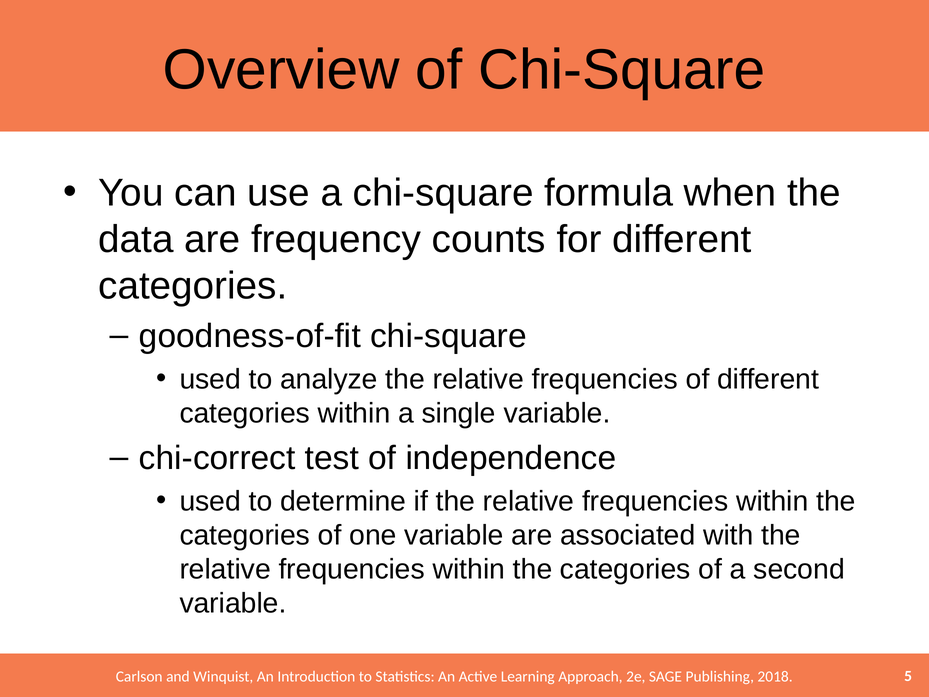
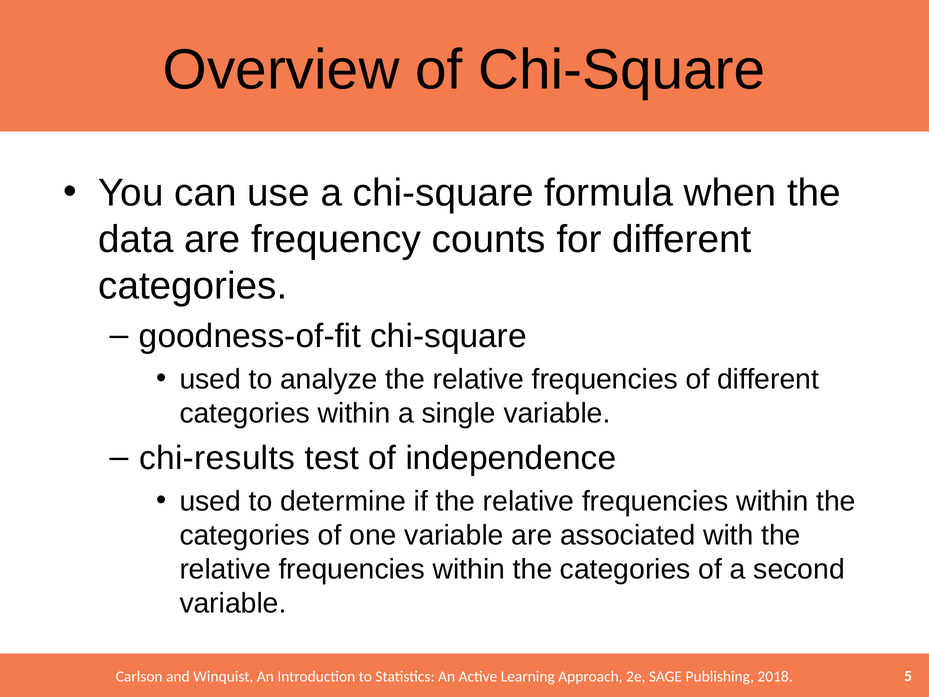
chi-correct: chi-correct -> chi-results
